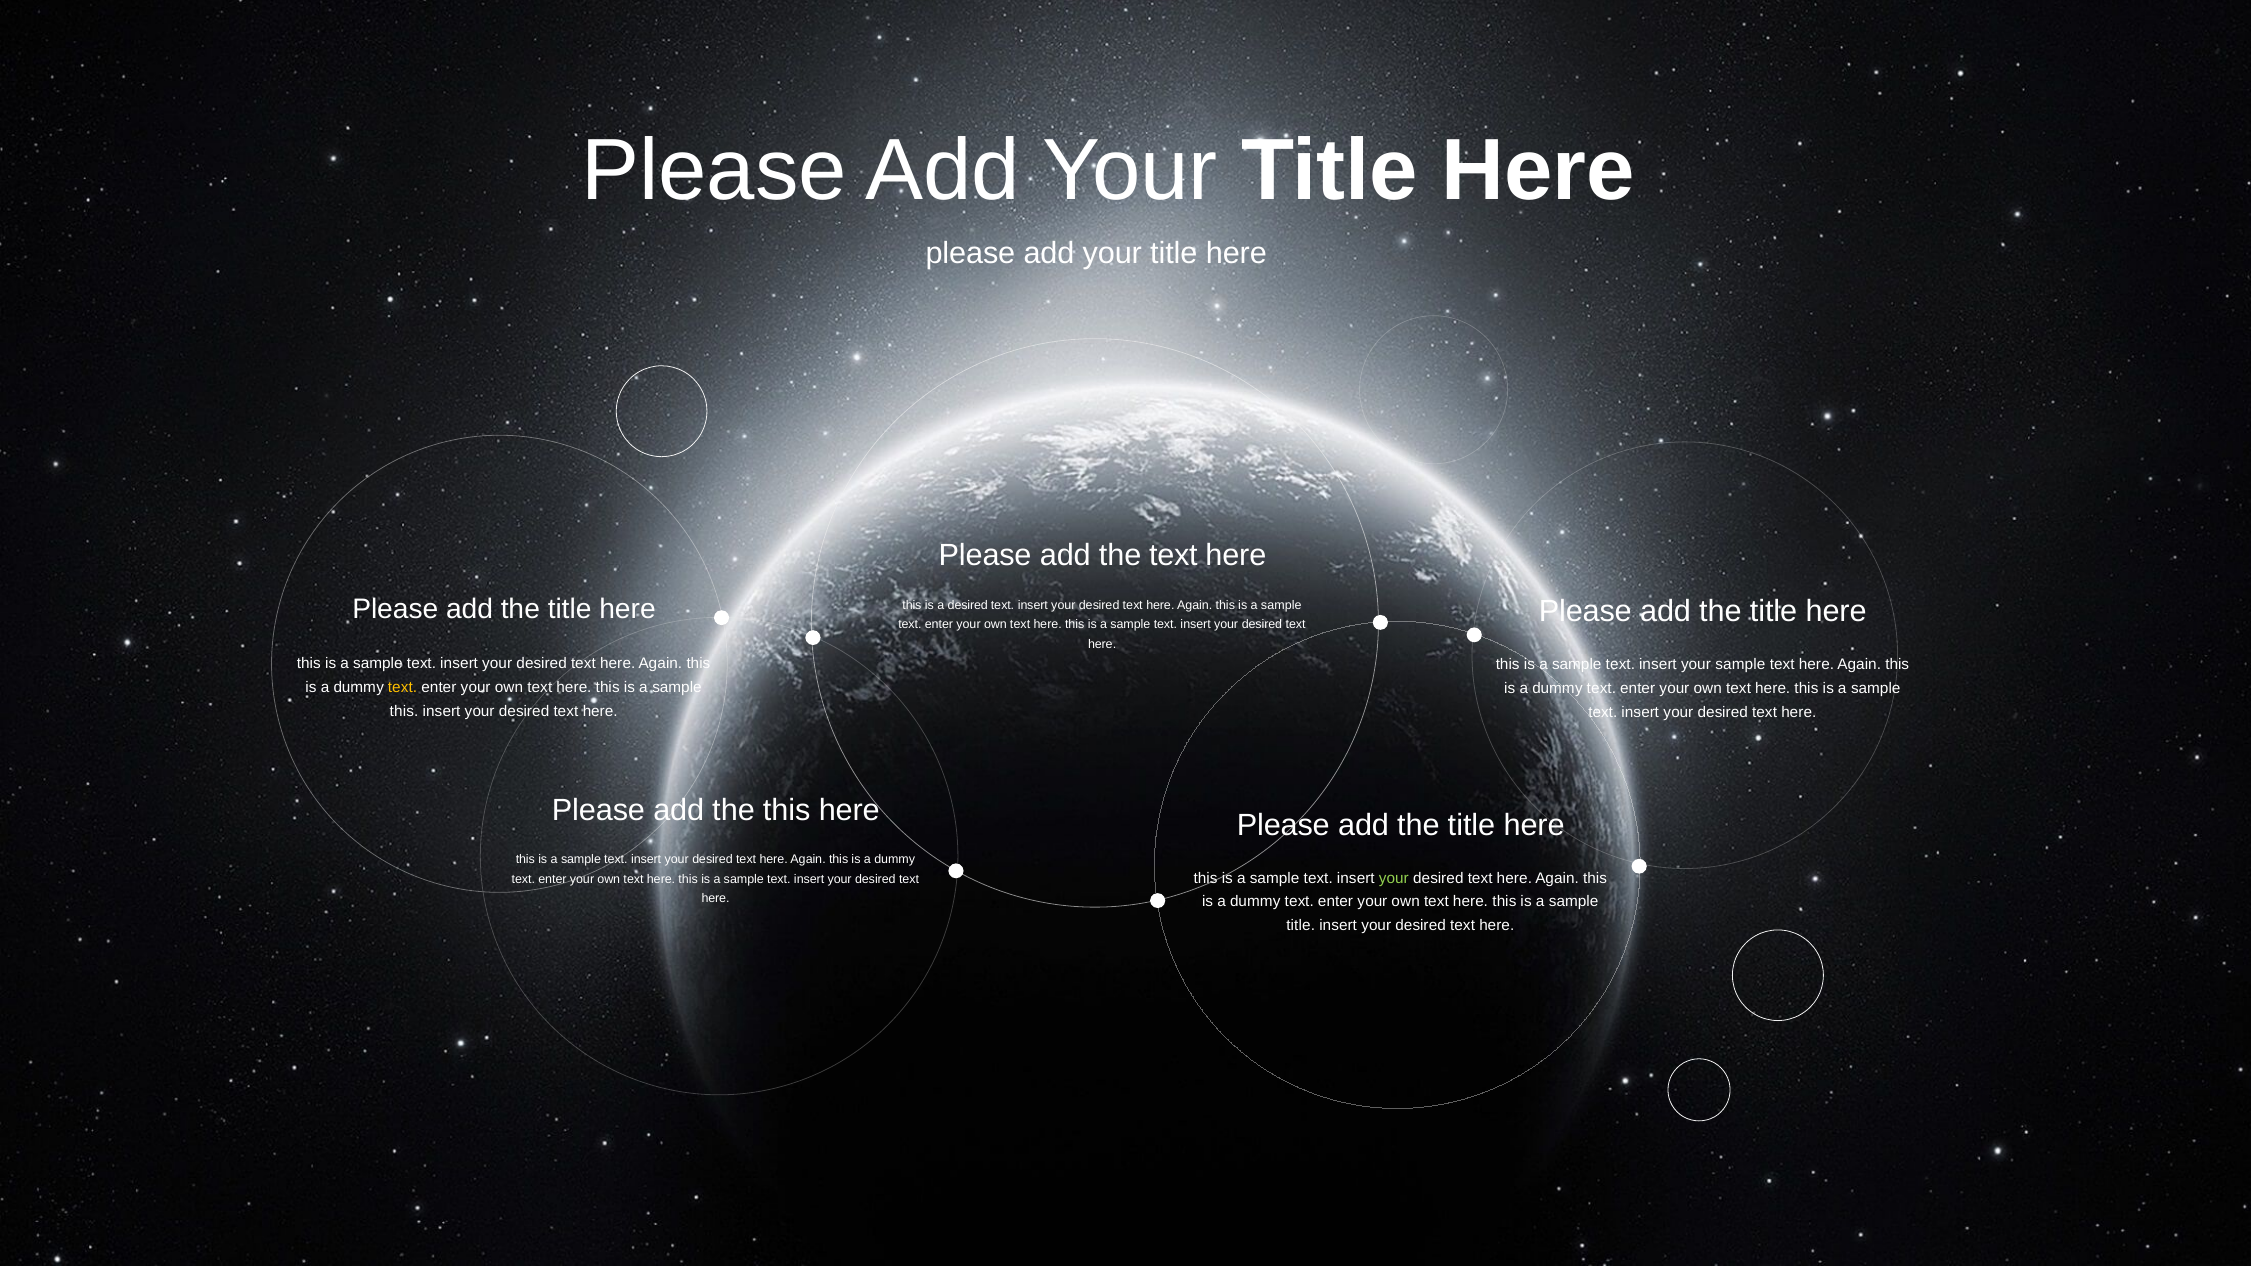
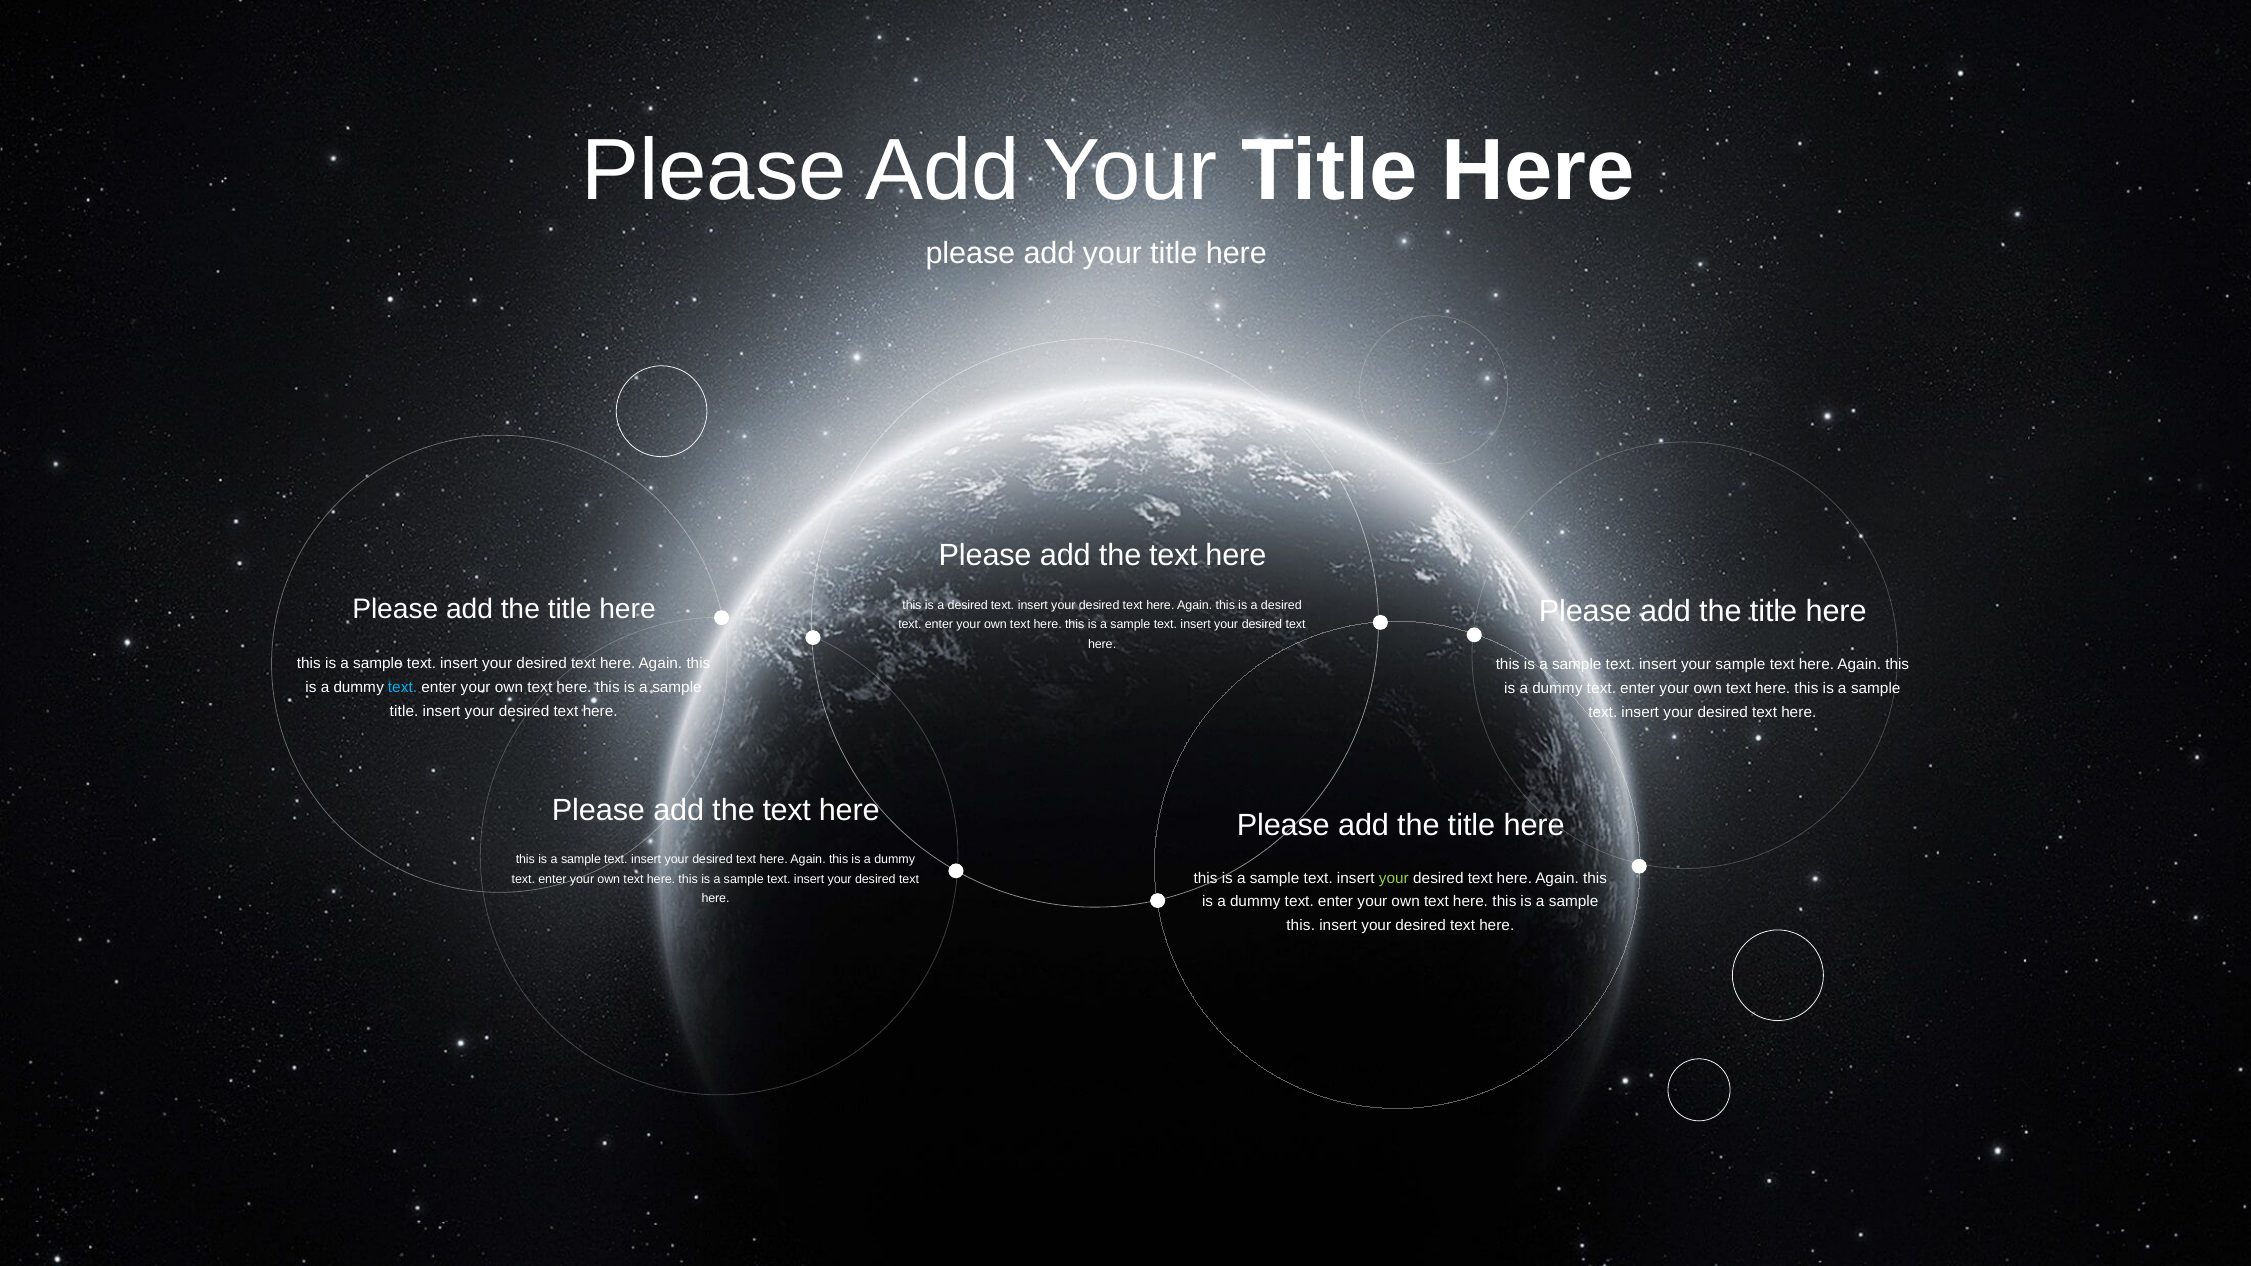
sample at (1281, 605): sample -> desired
text at (403, 688) colour: yellow -> light blue
this at (404, 712): this -> title
this at (787, 810): this -> text
title at (1301, 926): title -> this
